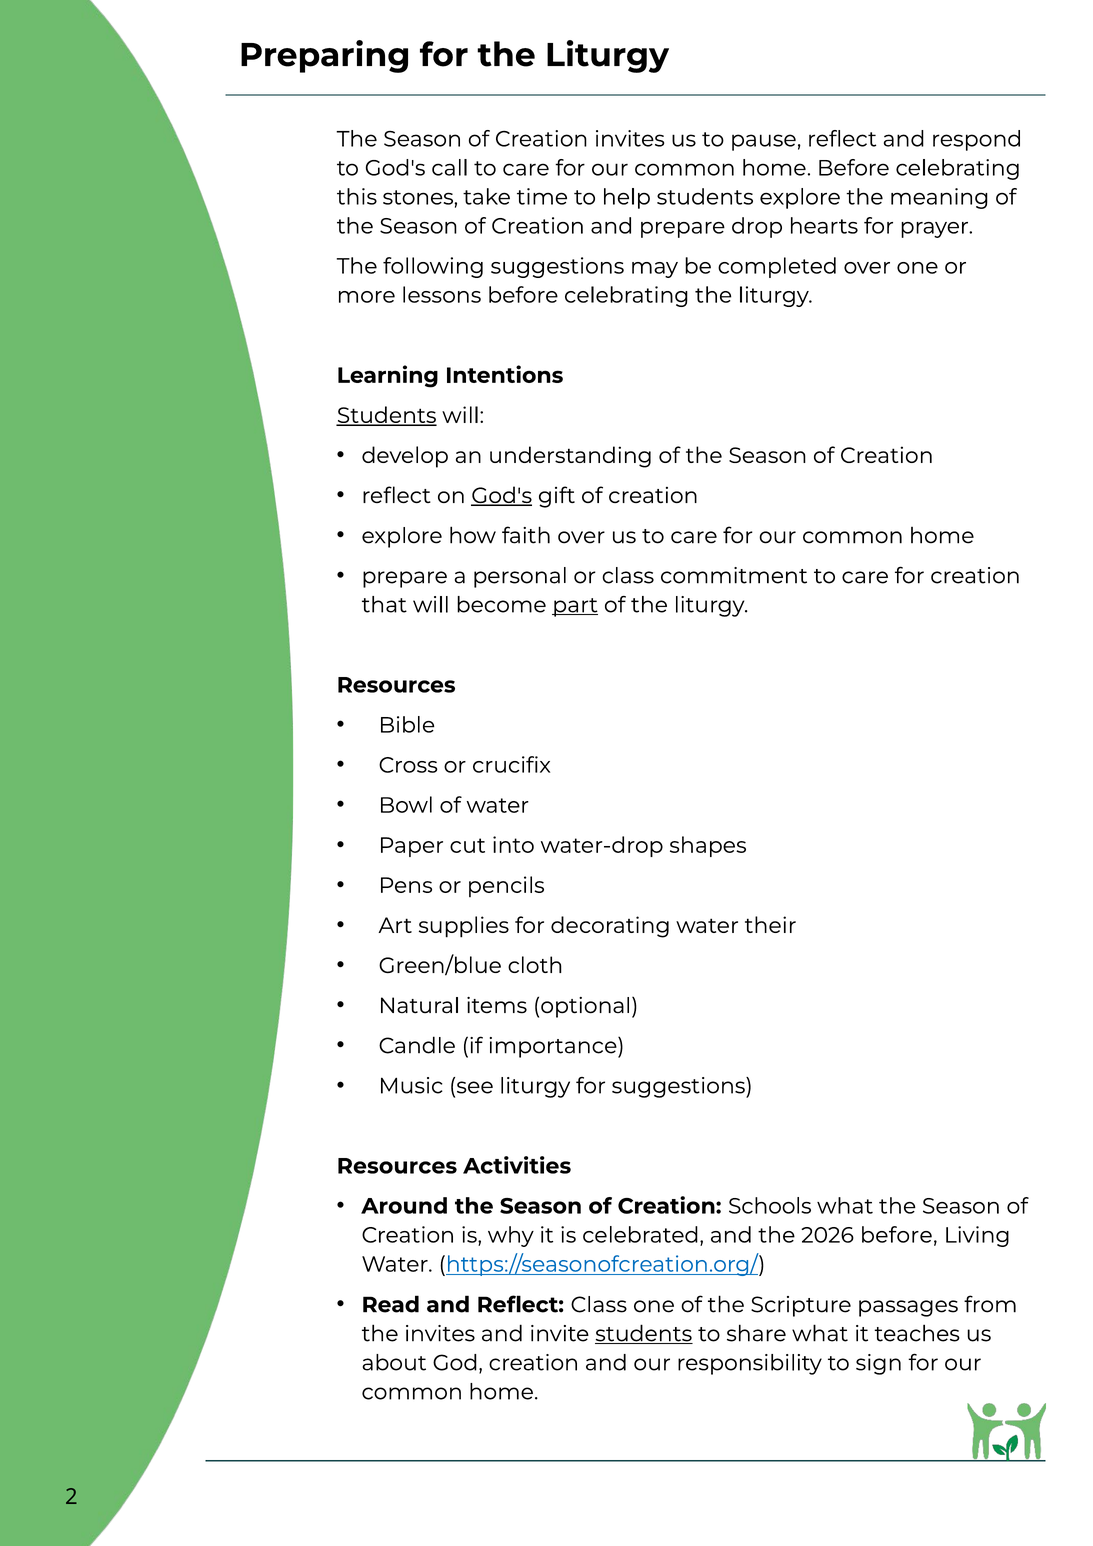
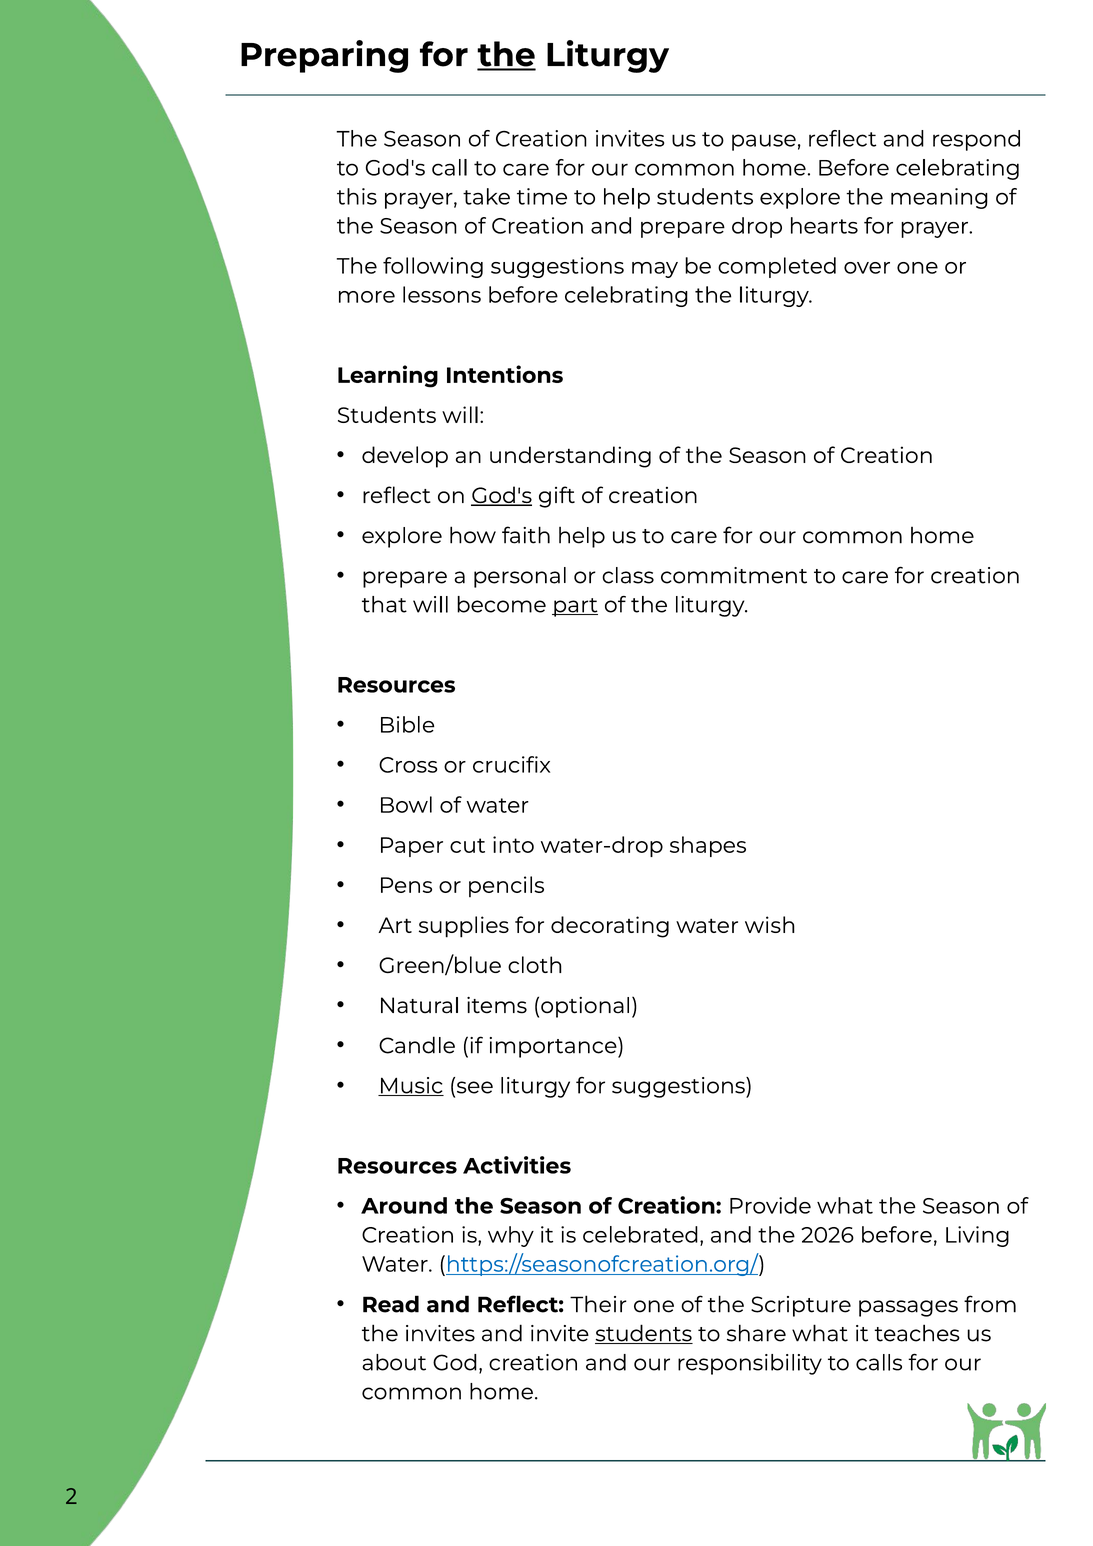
the at (507, 55) underline: none -> present
this stones: stones -> prayer
Students at (387, 415) underline: present -> none
faith over: over -> help
their: their -> wish
Music underline: none -> present
Schools: Schools -> Provide
Reflect Class: Class -> Their
sign: sign -> calls
